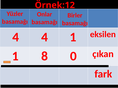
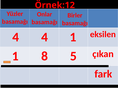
0: 0 -> 5
